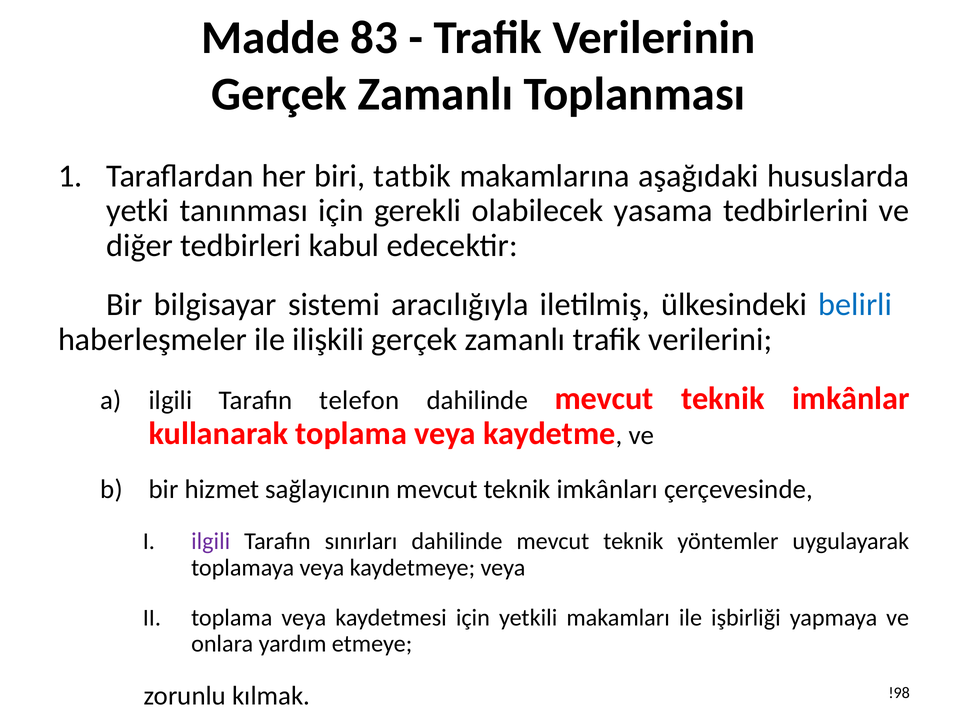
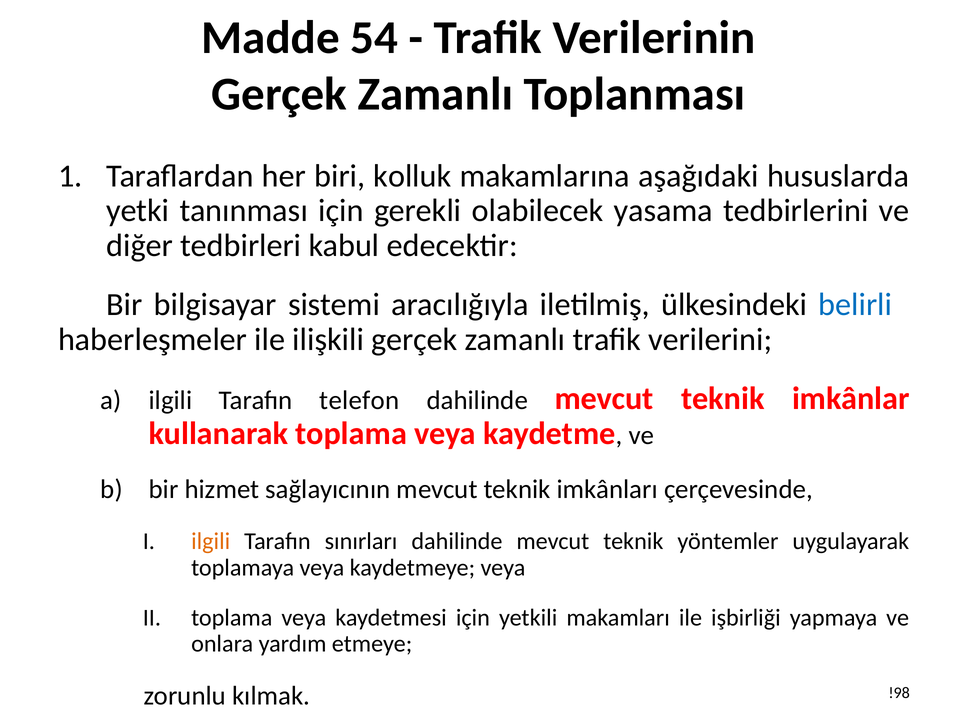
83: 83 -> 54
tatbik: tatbik -> kolluk
ilgili at (211, 541) colour: purple -> orange
